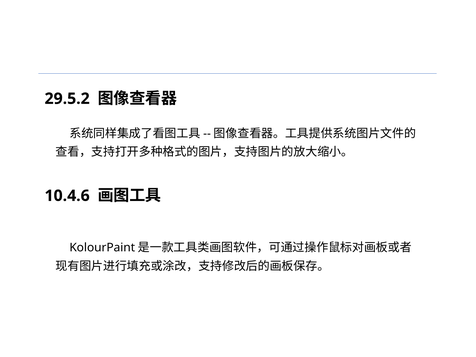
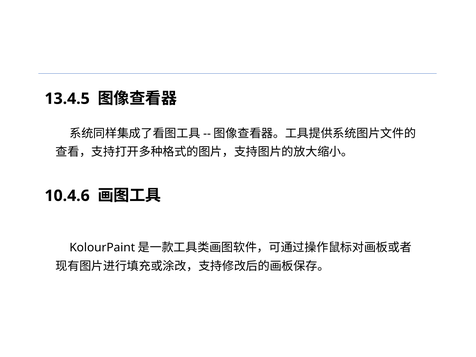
29.5.2: 29.5.2 -> 13.4.5
